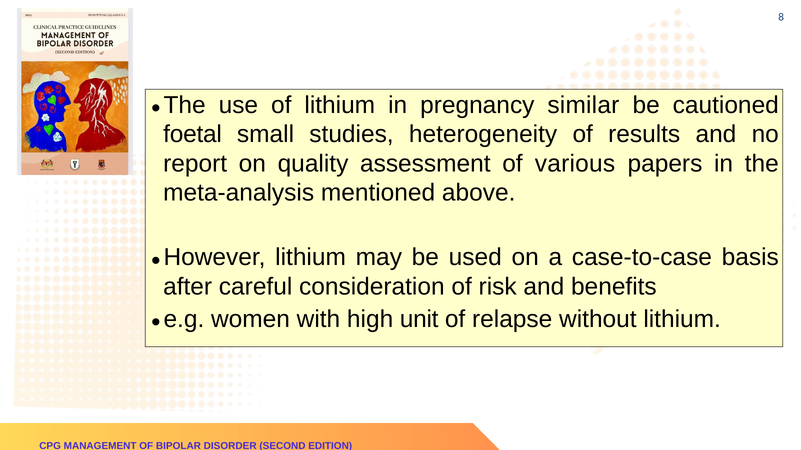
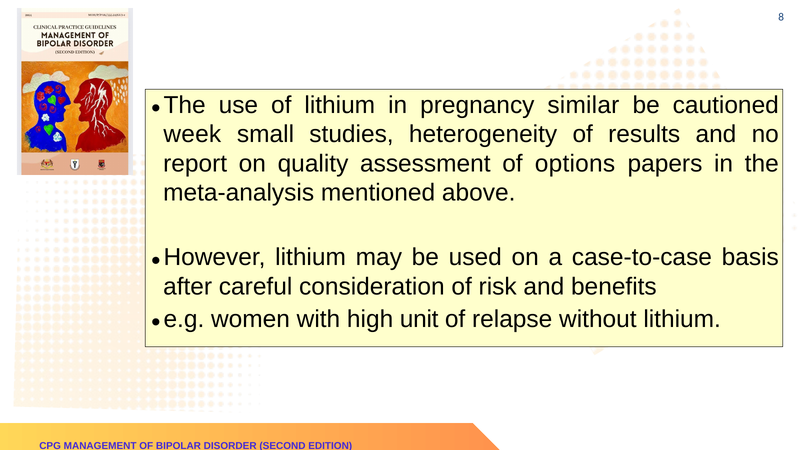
foetal: foetal -> week
various: various -> options
